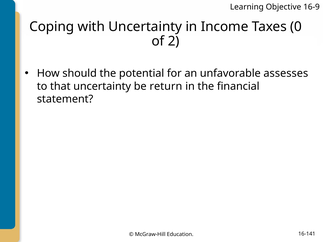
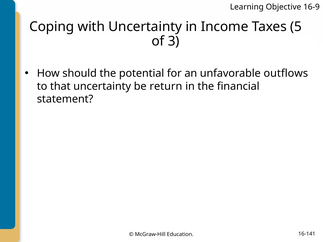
0: 0 -> 5
2: 2 -> 3
assesses: assesses -> outflows
